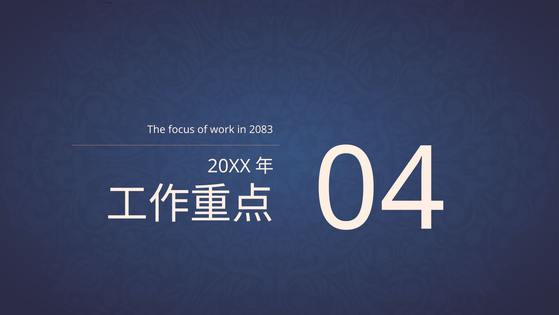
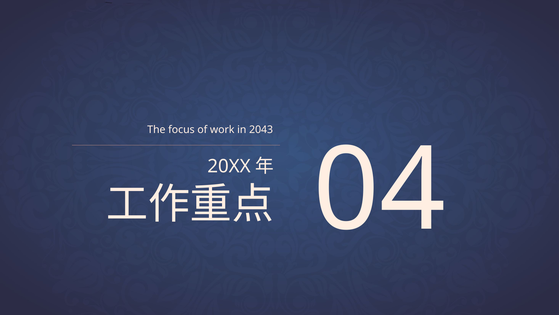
2083: 2083 -> 2043
